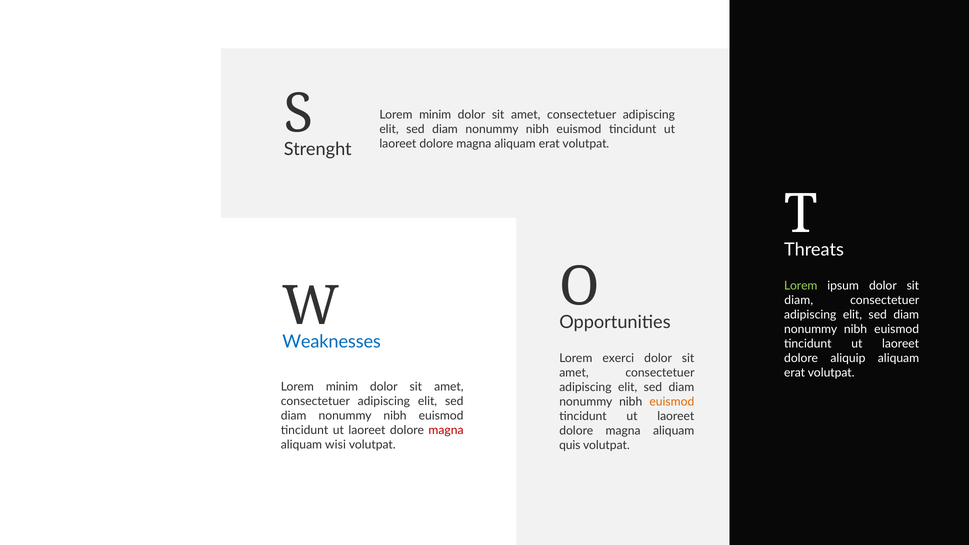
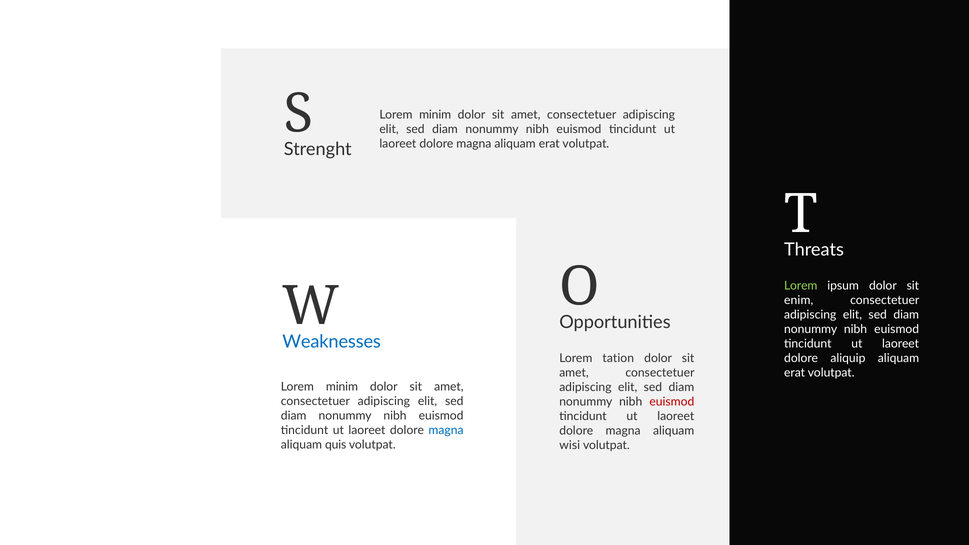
diam at (799, 300): diam -> enim
exerci: exerci -> tation
euismod at (672, 402) colour: orange -> red
magna at (446, 430) colour: red -> blue
wisi: wisi -> quis
quis: quis -> wisi
